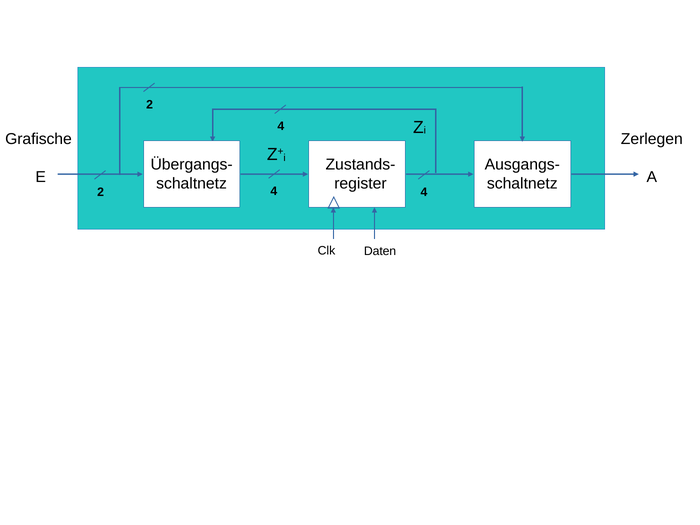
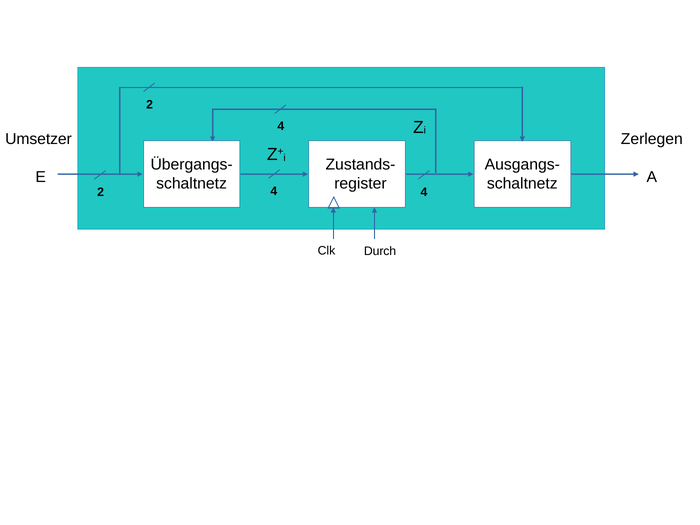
Grafische: Grafische -> Umsetzer
Daten: Daten -> Durch
